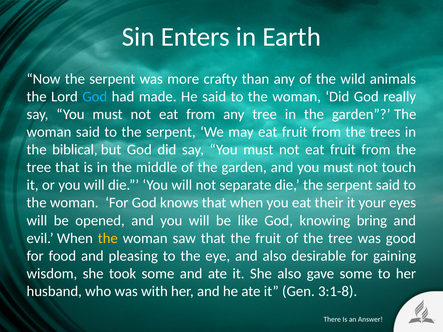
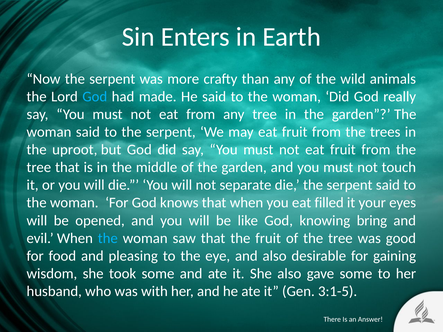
biblical: biblical -> uproot
their: their -> filled
the at (108, 238) colour: yellow -> light blue
3:1-8: 3:1-8 -> 3:1-5
